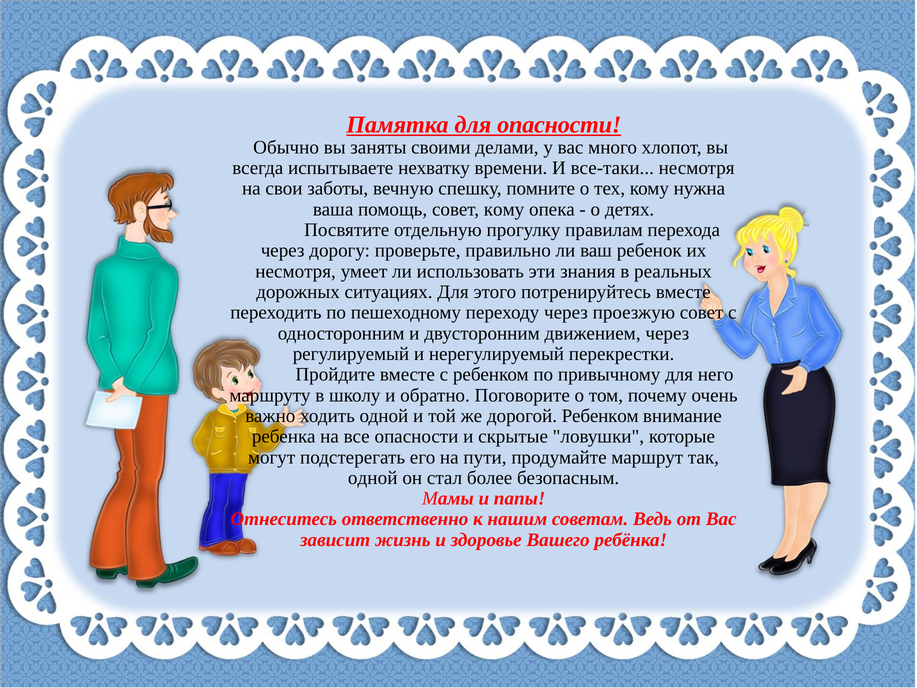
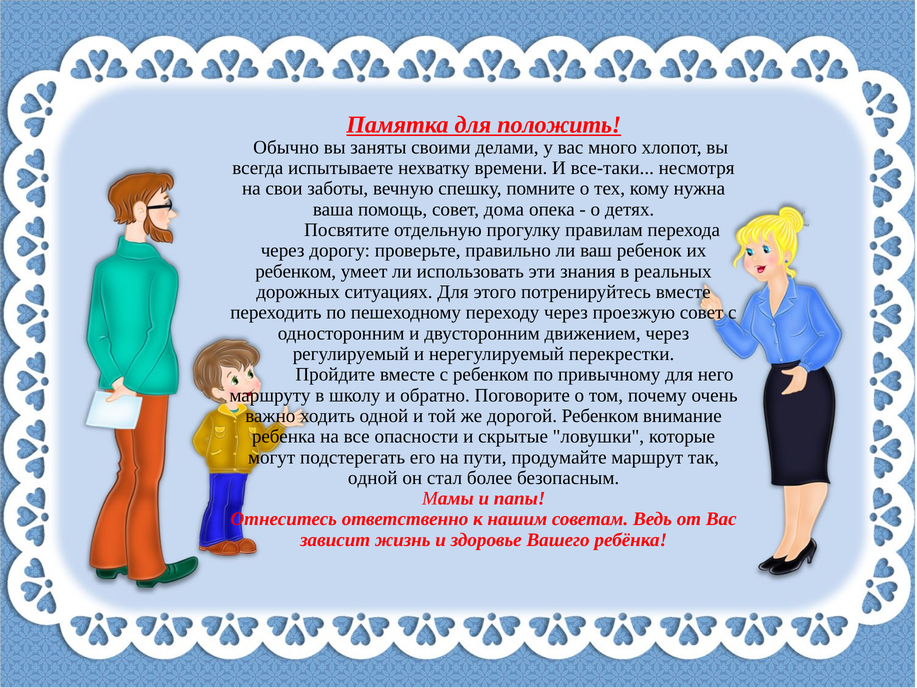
для опасности: опасности -> положить
совет кому: кому -> дома
несмотря at (296, 271): несмотря -> ребенком
